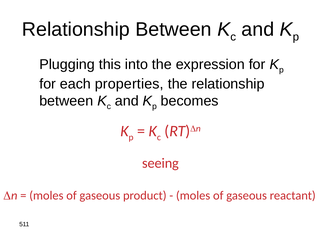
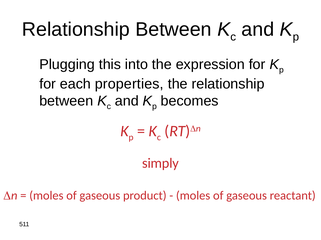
seeing: seeing -> simply
